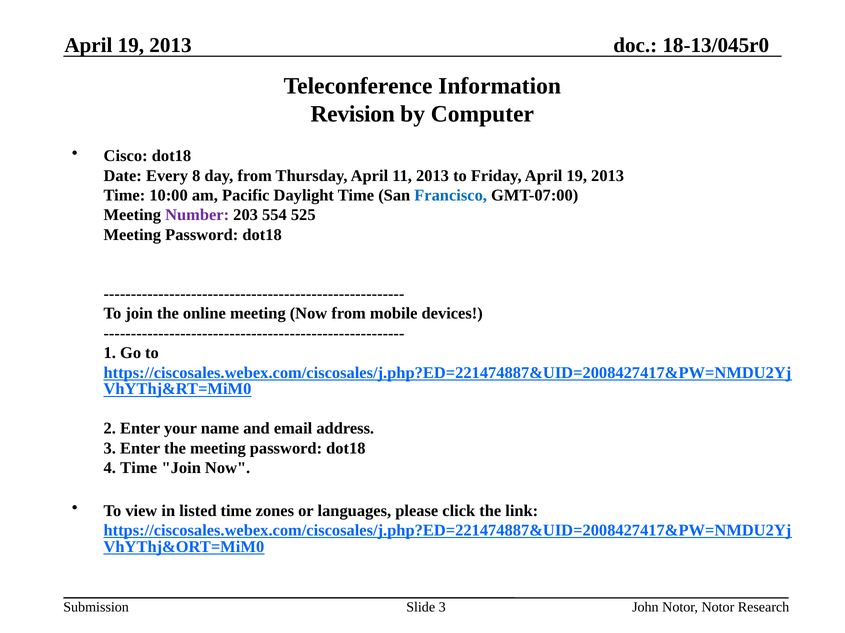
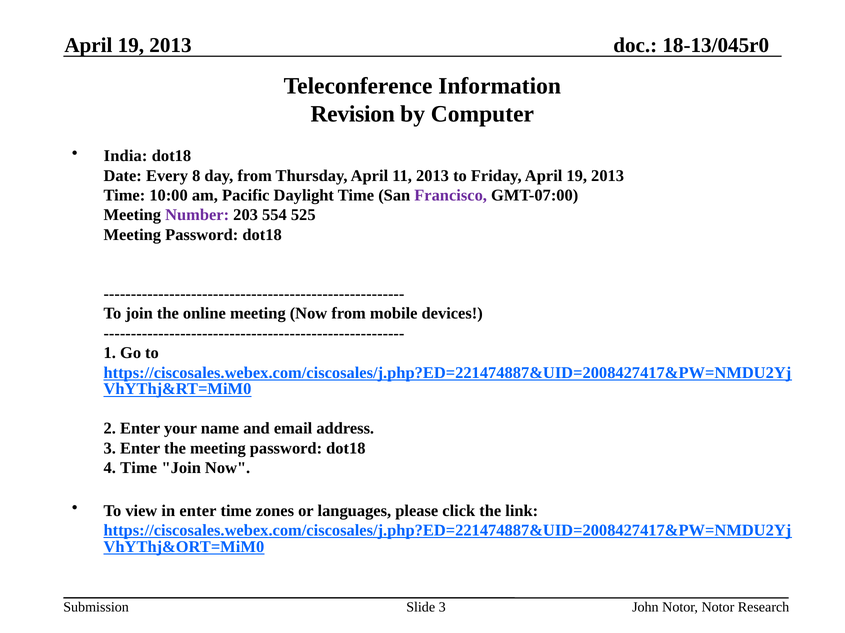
Cisco: Cisco -> India
Francisco colour: blue -> purple
in listed: listed -> enter
